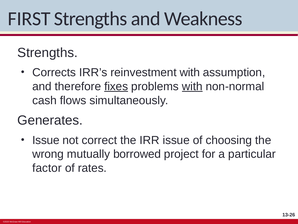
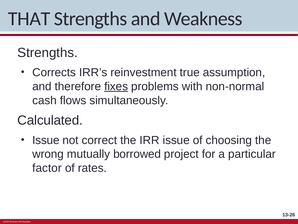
FIRST: FIRST -> THAT
reinvestment with: with -> true
with at (192, 86) underline: present -> none
Generates: Generates -> Calculated
